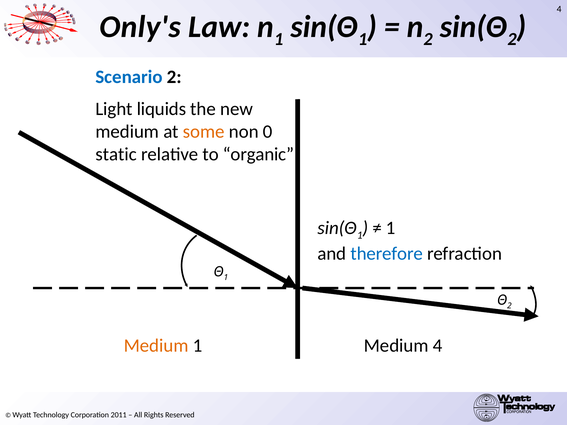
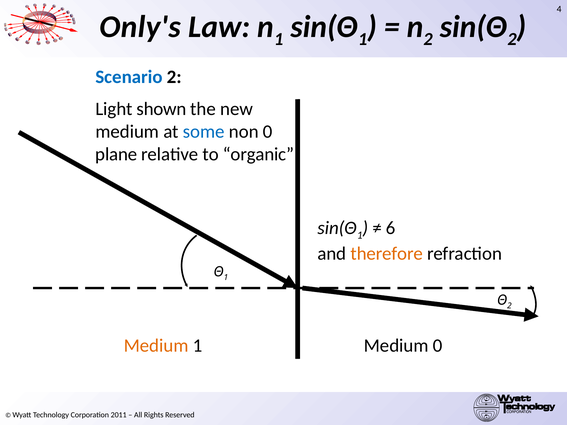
liquids: liquids -> shown
some colour: orange -> blue
static: static -> plane
1 at (391, 228): 1 -> 6
therefore colour: blue -> orange
Medium 4: 4 -> 0
